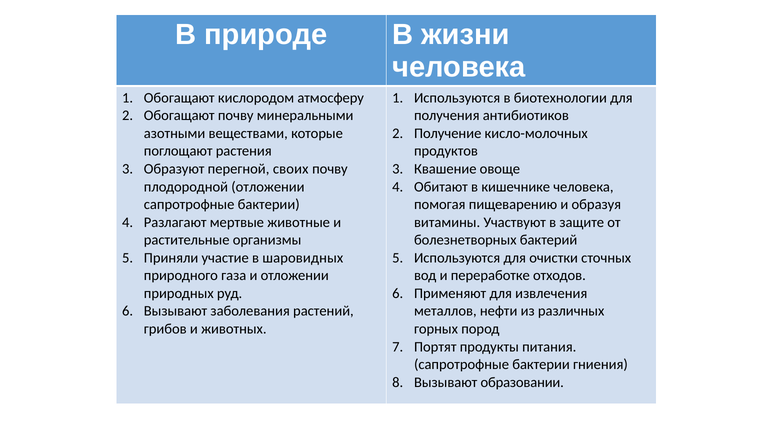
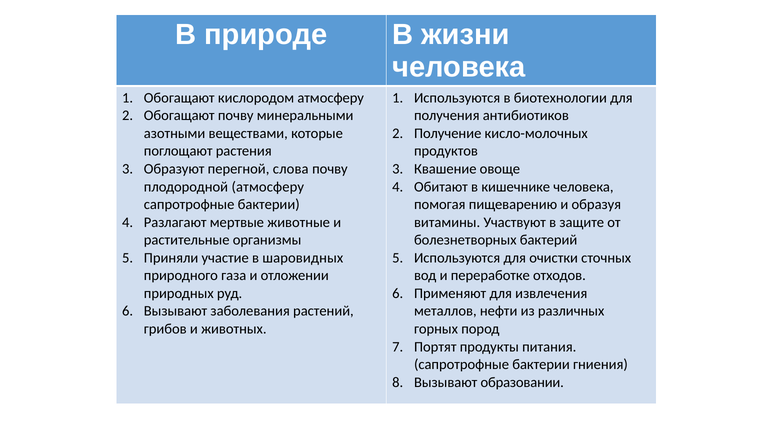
своих: своих -> слова
плодородной отложении: отложении -> атмосферу
